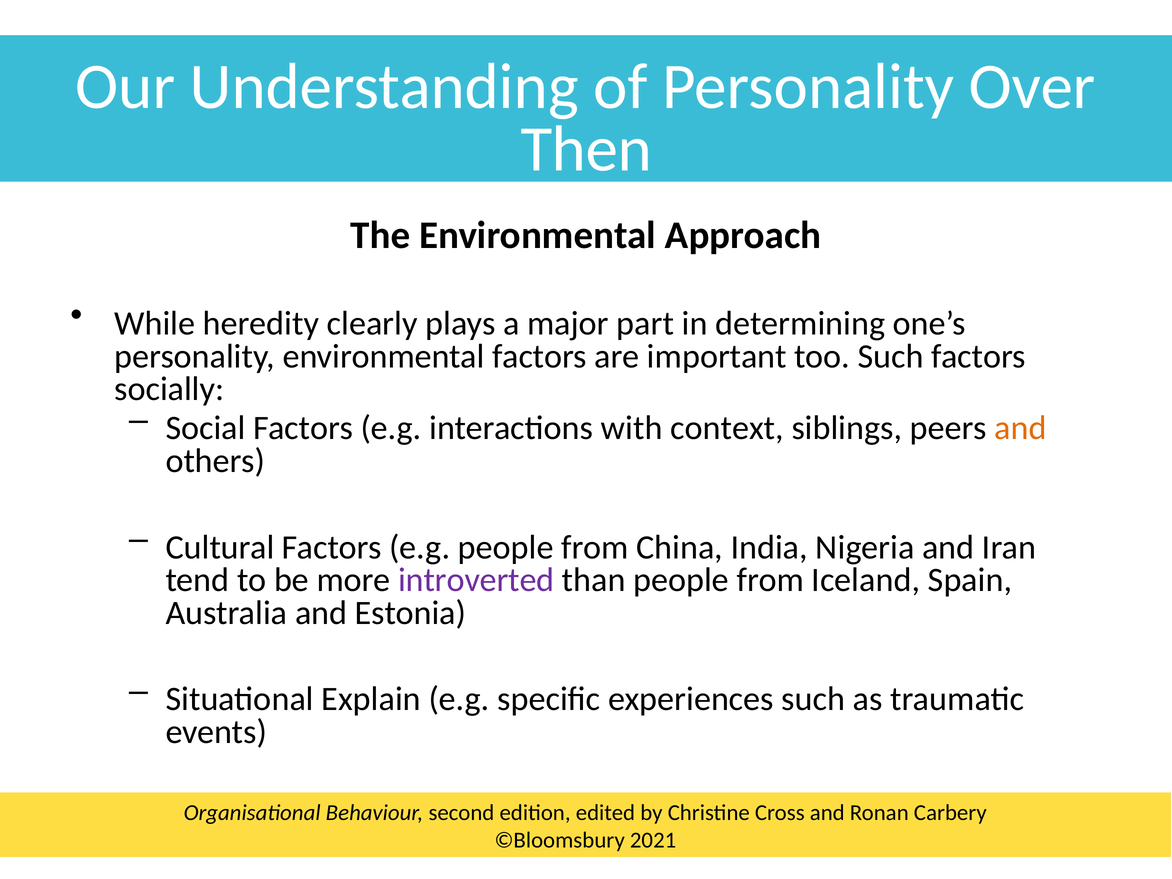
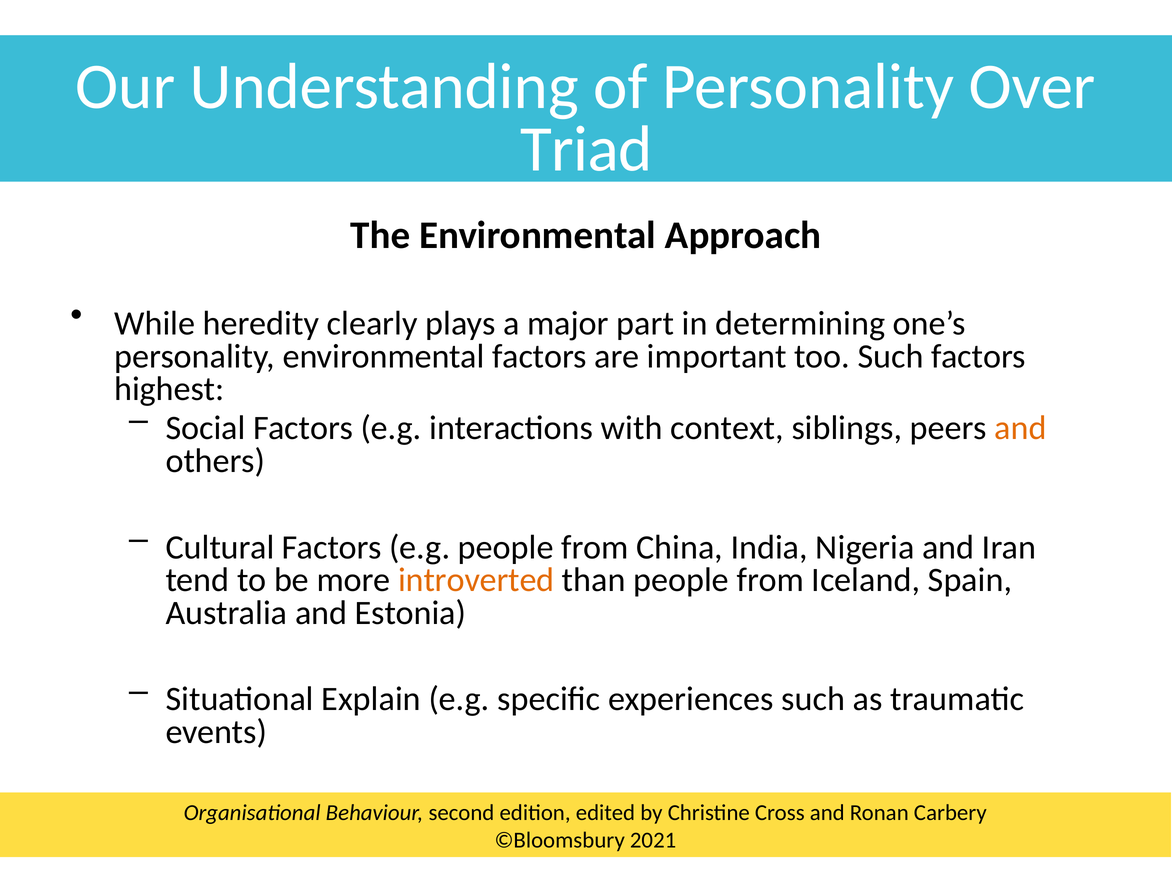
Then: Then -> Triad
socially: socially -> highest
introverted colour: purple -> orange
